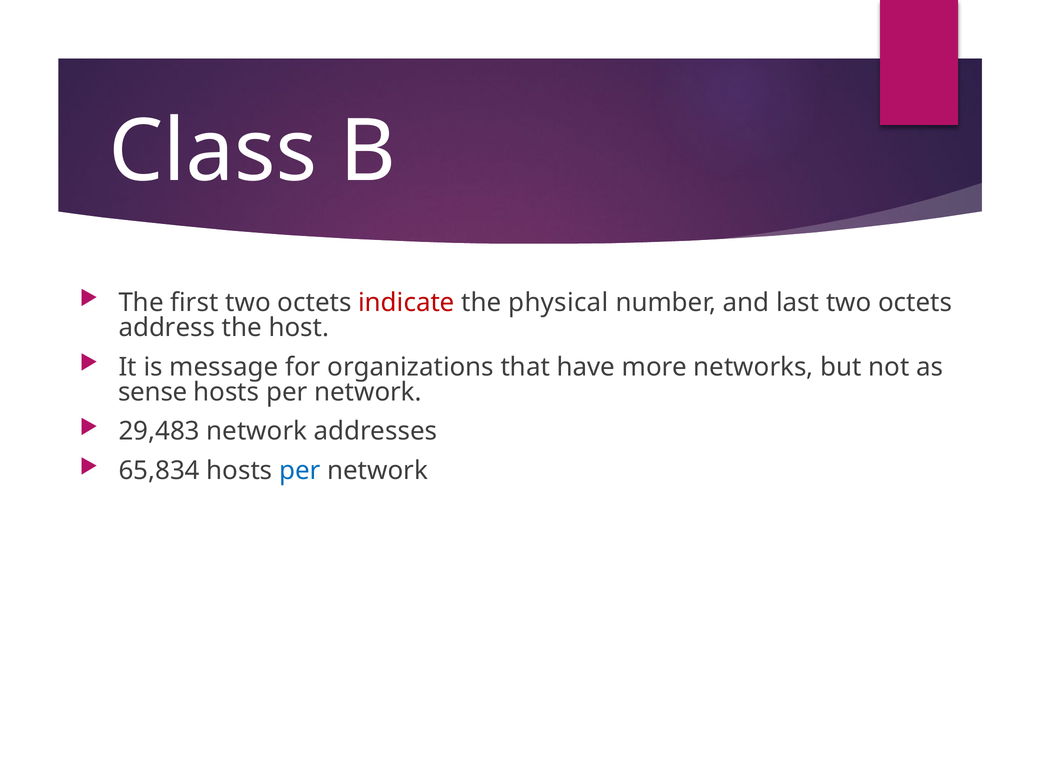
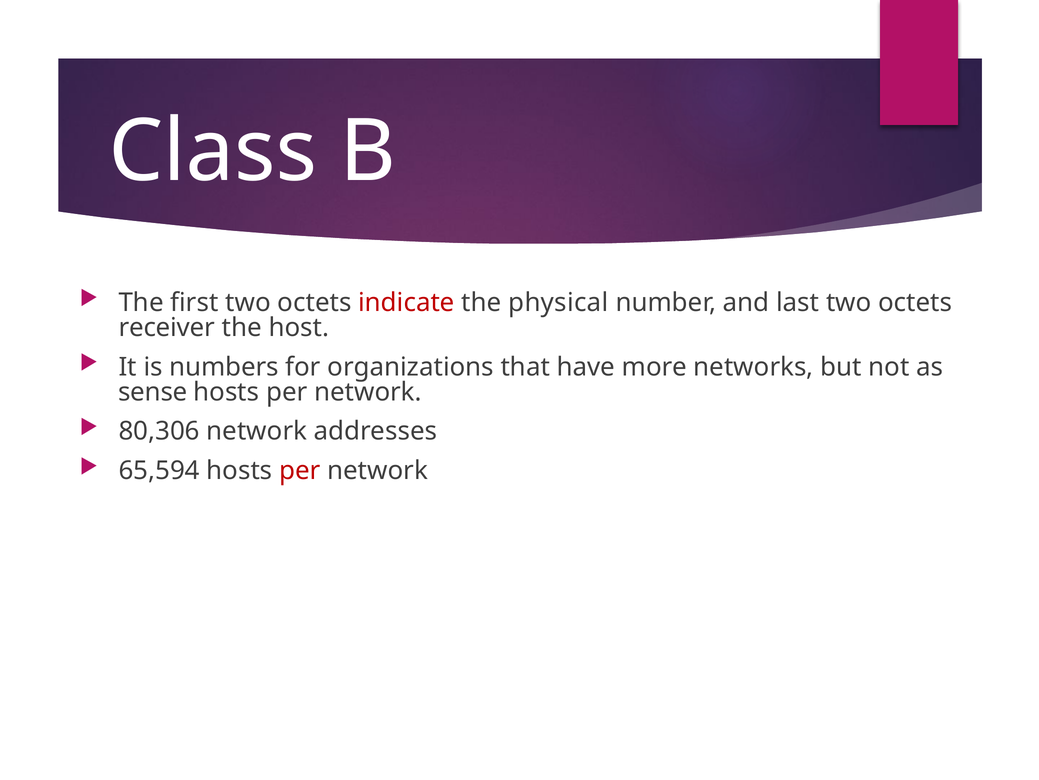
address: address -> receiver
message: message -> numbers
29,483: 29,483 -> 80,306
65,834: 65,834 -> 65,594
per at (300, 470) colour: blue -> red
